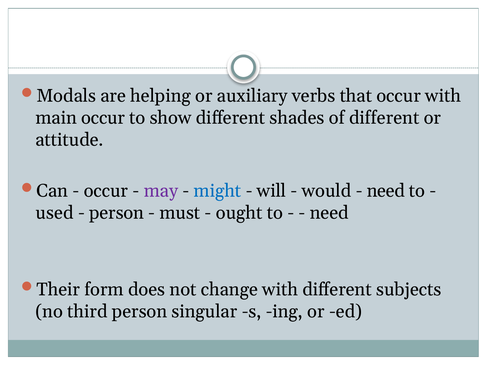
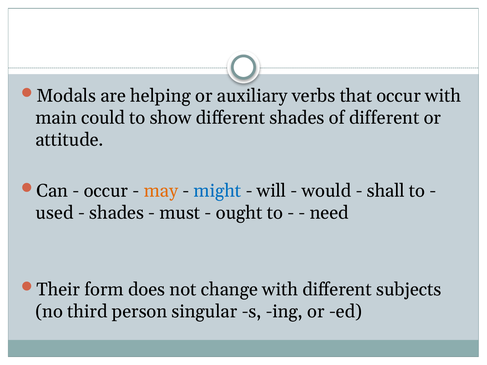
main occur: occur -> could
may colour: purple -> orange
need at (386, 191): need -> shall
person at (117, 213): person -> shades
